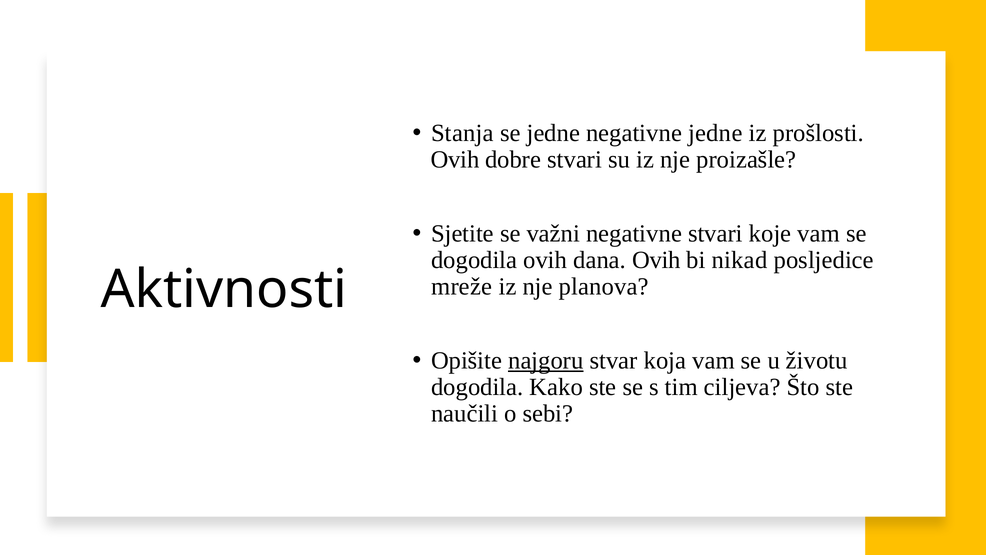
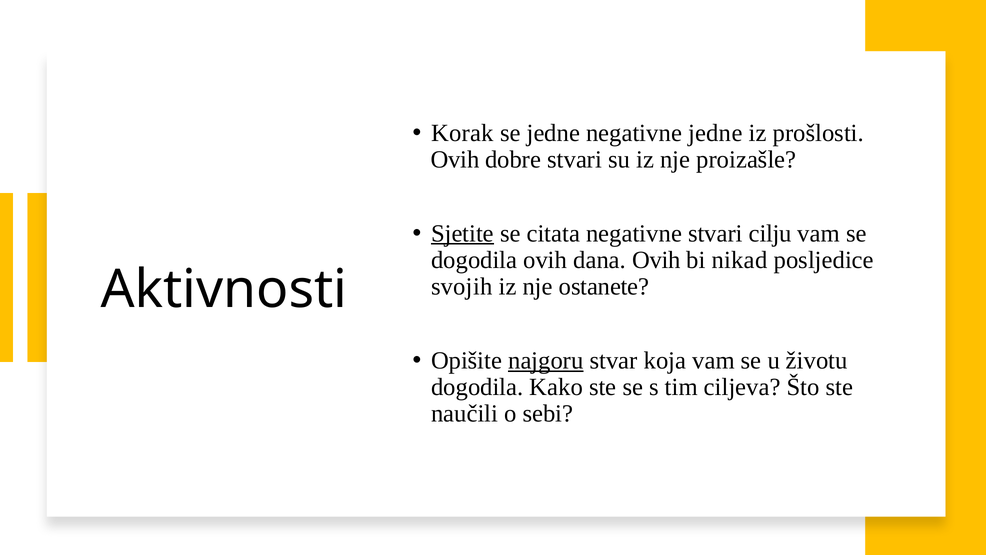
Stanja: Stanja -> Korak
Sjetite underline: none -> present
važni: važni -> citata
koje: koje -> cilju
mreže: mreže -> svojih
planova: planova -> ostanete
